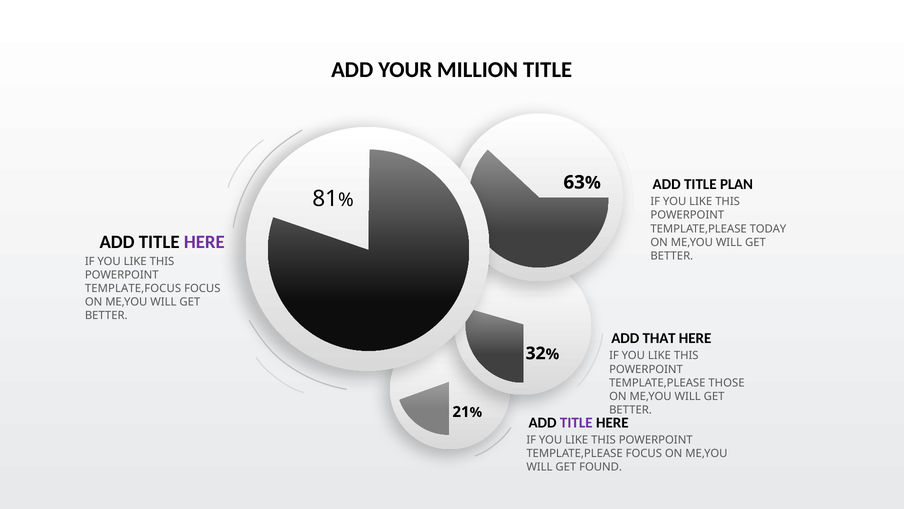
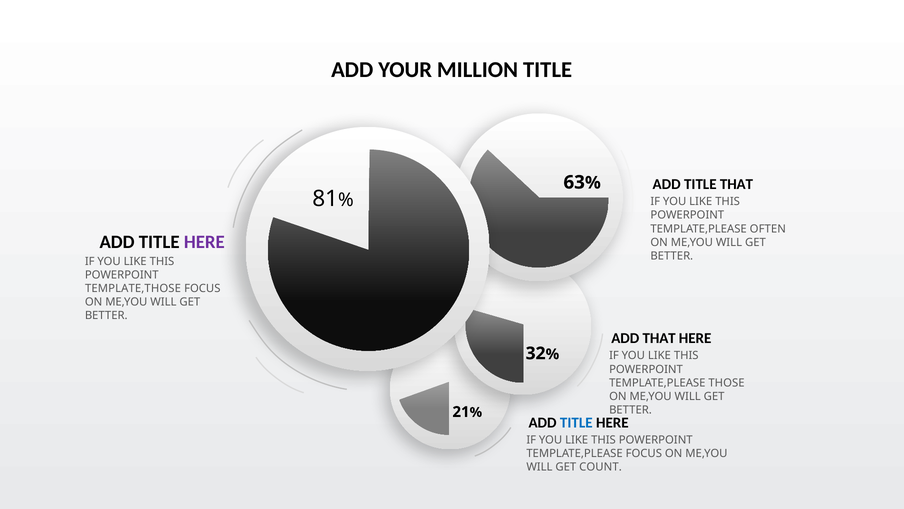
TITLE PLAN: PLAN -> THAT
TODAY: TODAY -> OFTEN
TEMPLATE,FOCUS: TEMPLATE,FOCUS -> TEMPLATE,THOSE
TITLE at (576, 422) colour: purple -> blue
FOUND: FOUND -> COUNT
